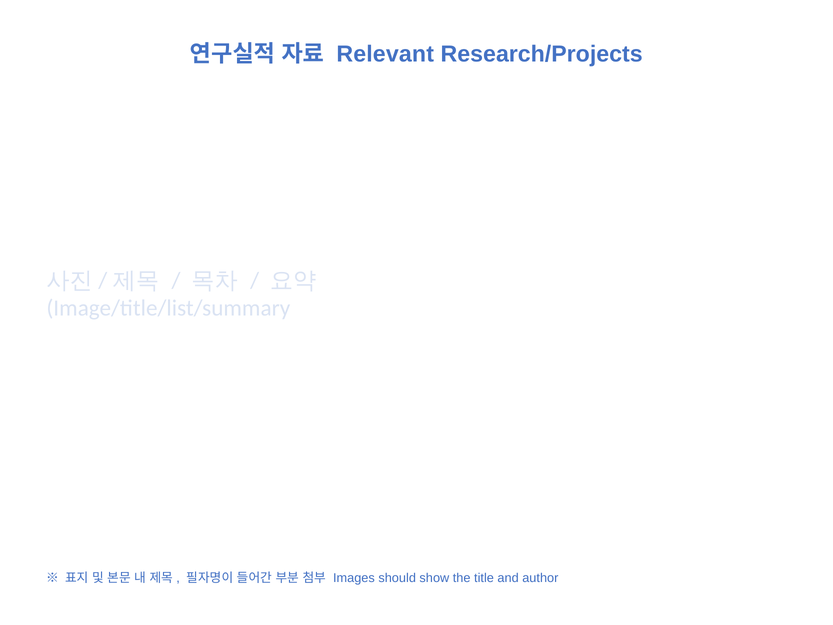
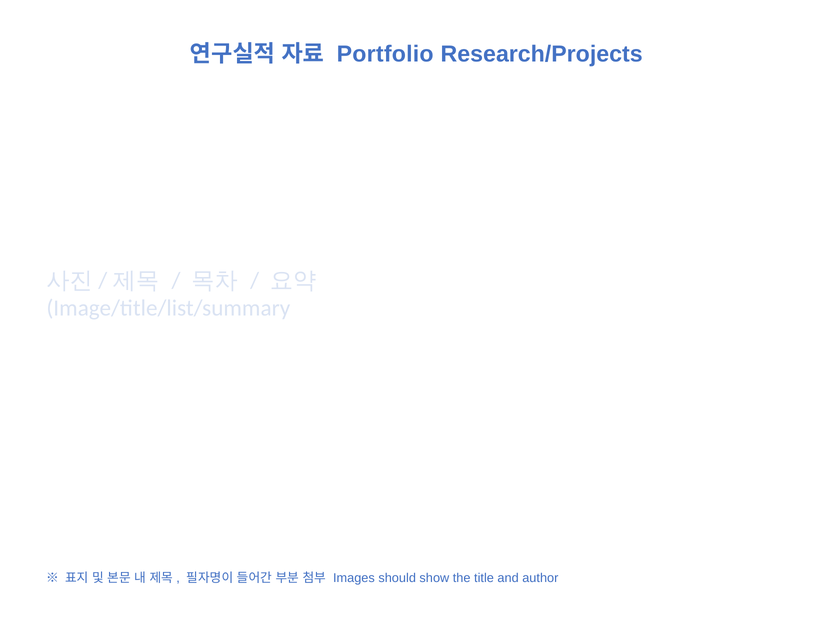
Relevant: Relevant -> Portfolio
